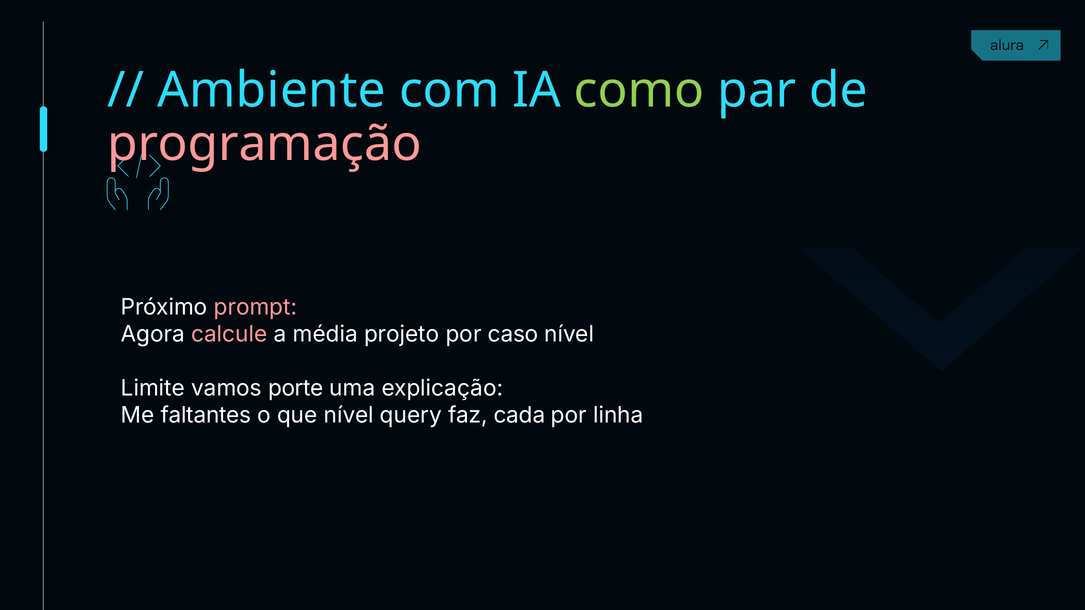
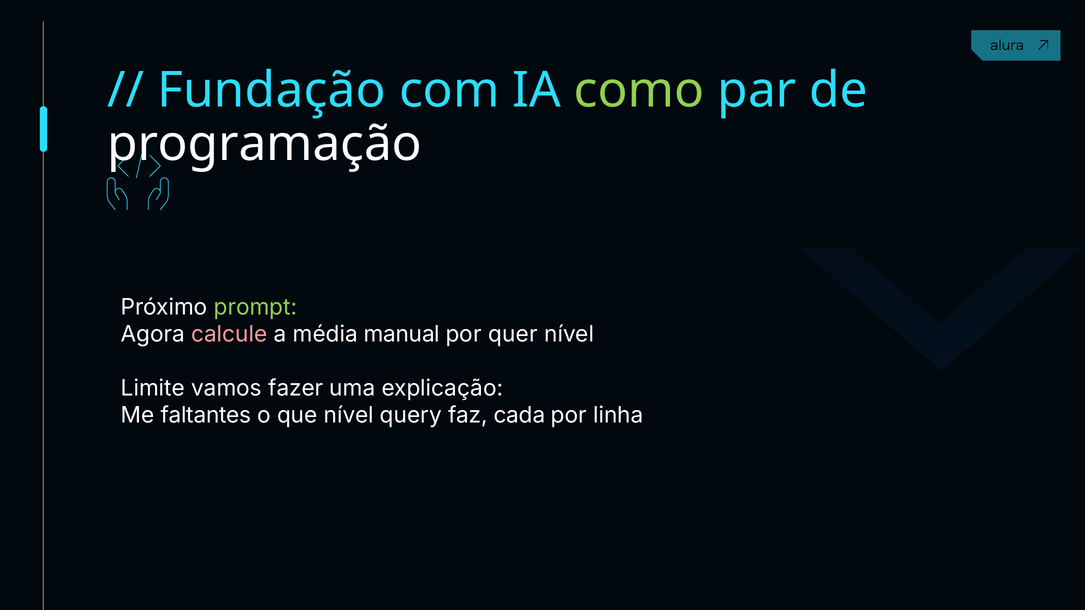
Ambiente: Ambiente -> Fundação
programação colour: pink -> white
prompt colour: pink -> light green
projeto: projeto -> manual
caso: caso -> quer
porte: porte -> fazer
